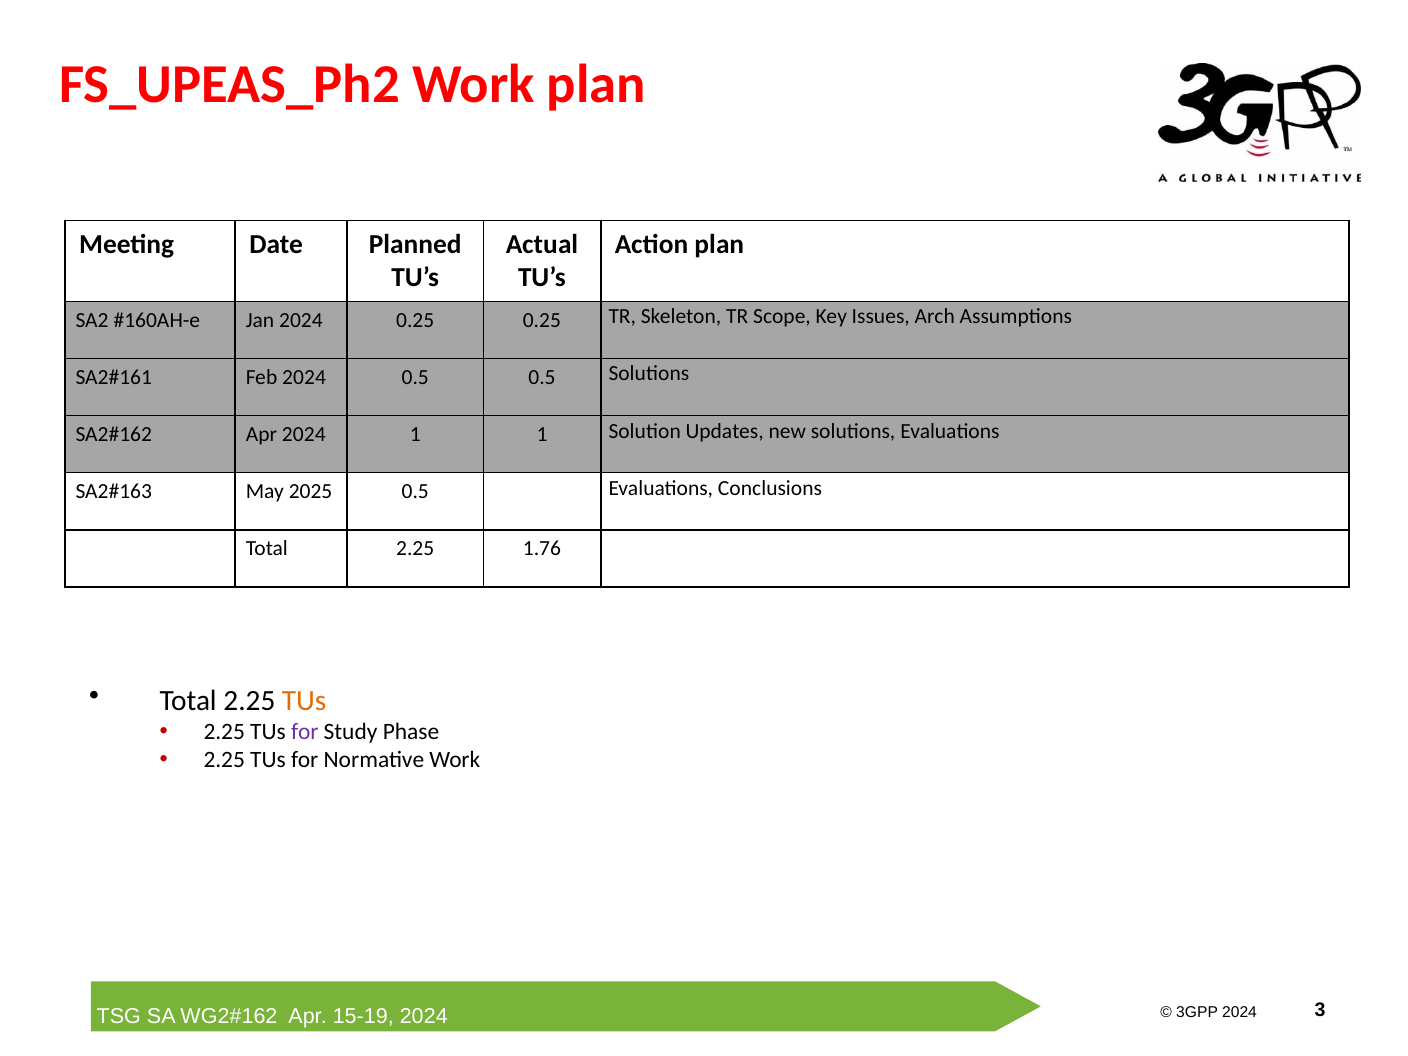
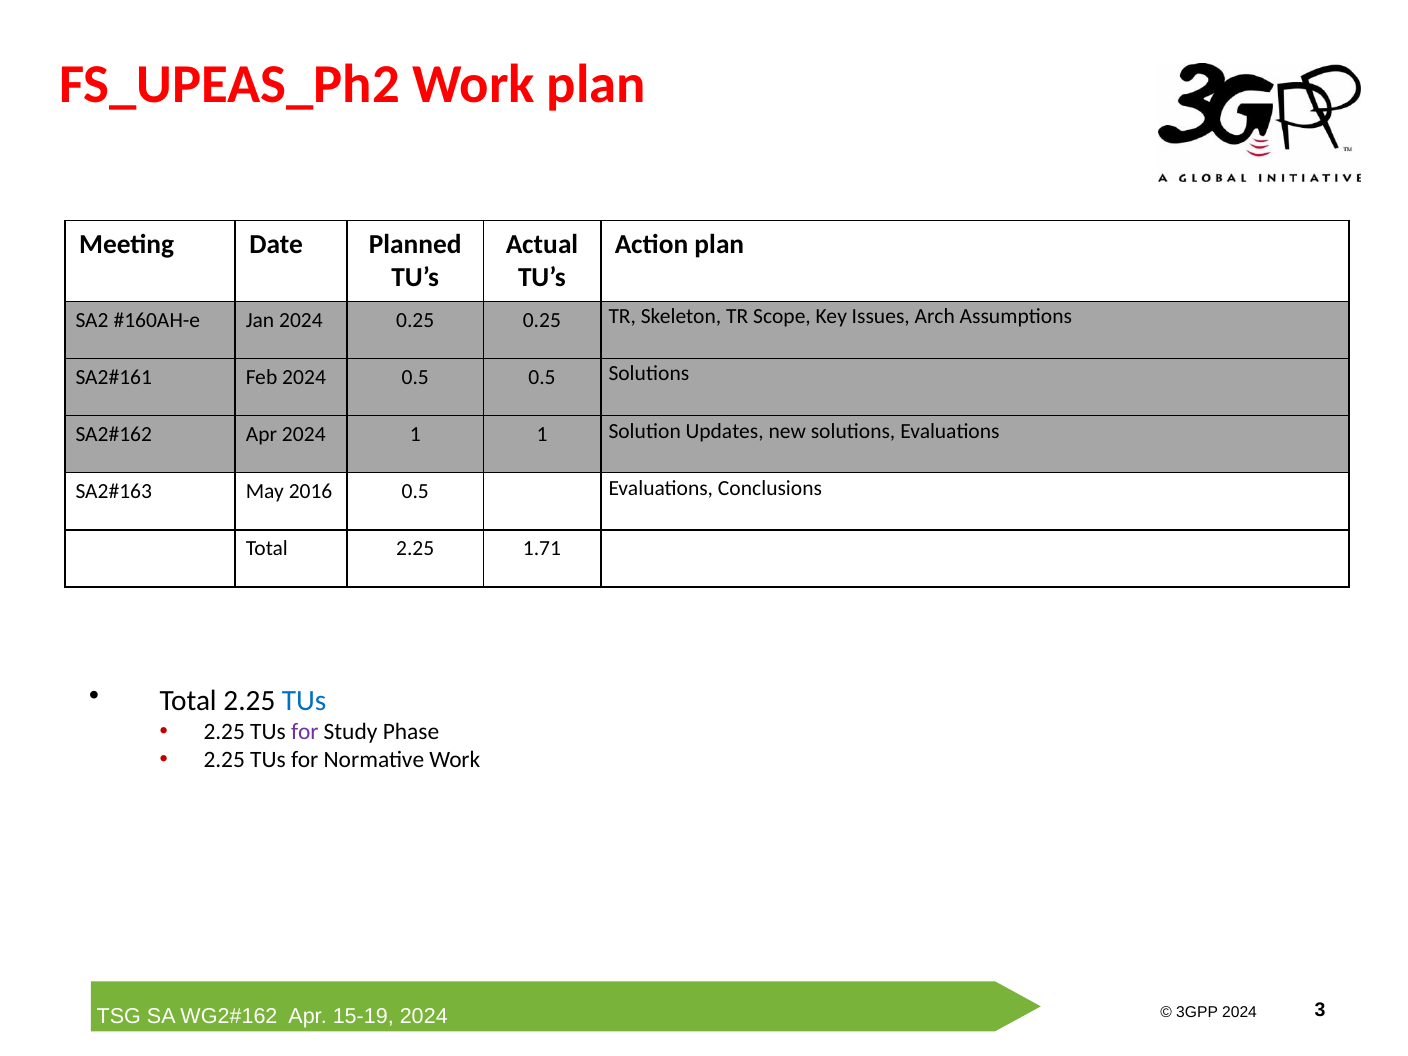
2025: 2025 -> 2016
1.76: 1.76 -> 1.71
TUs at (304, 701) colour: orange -> blue
